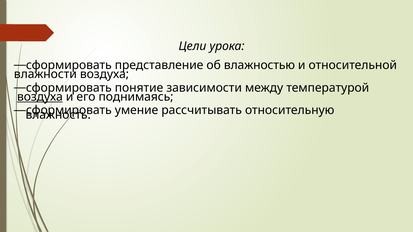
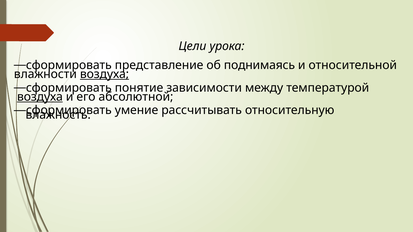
влажностью: влажностью -> поднимаясь
воздуха at (104, 74) underline: none -> present
поднимаясь: поднимаясь -> абсолютной
